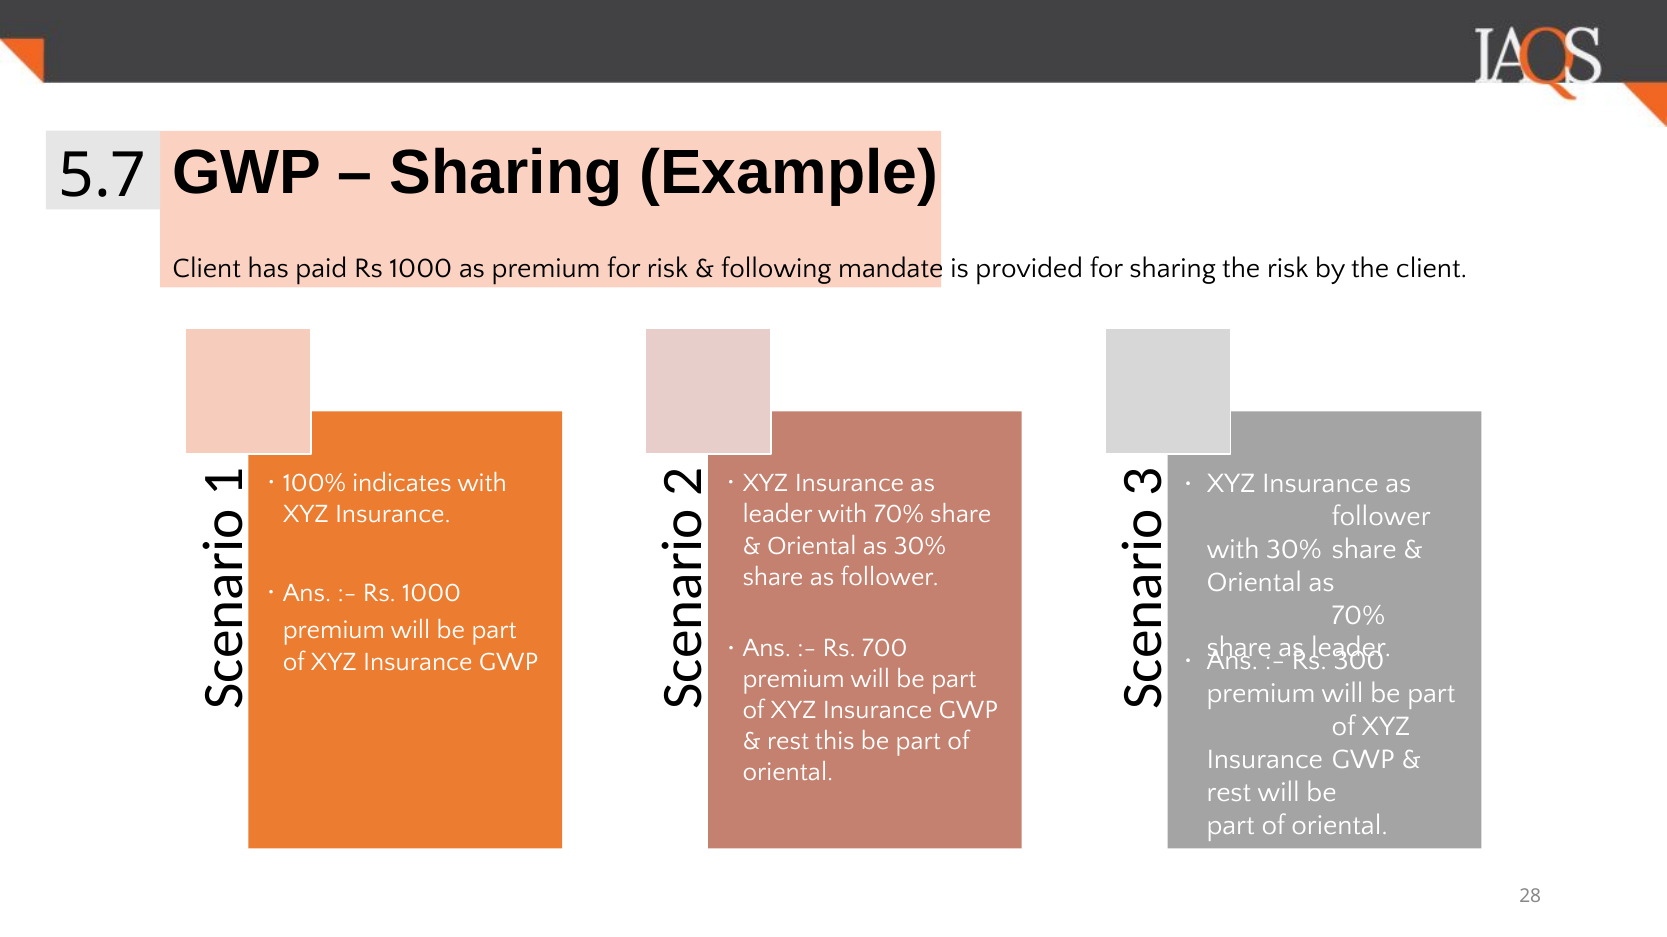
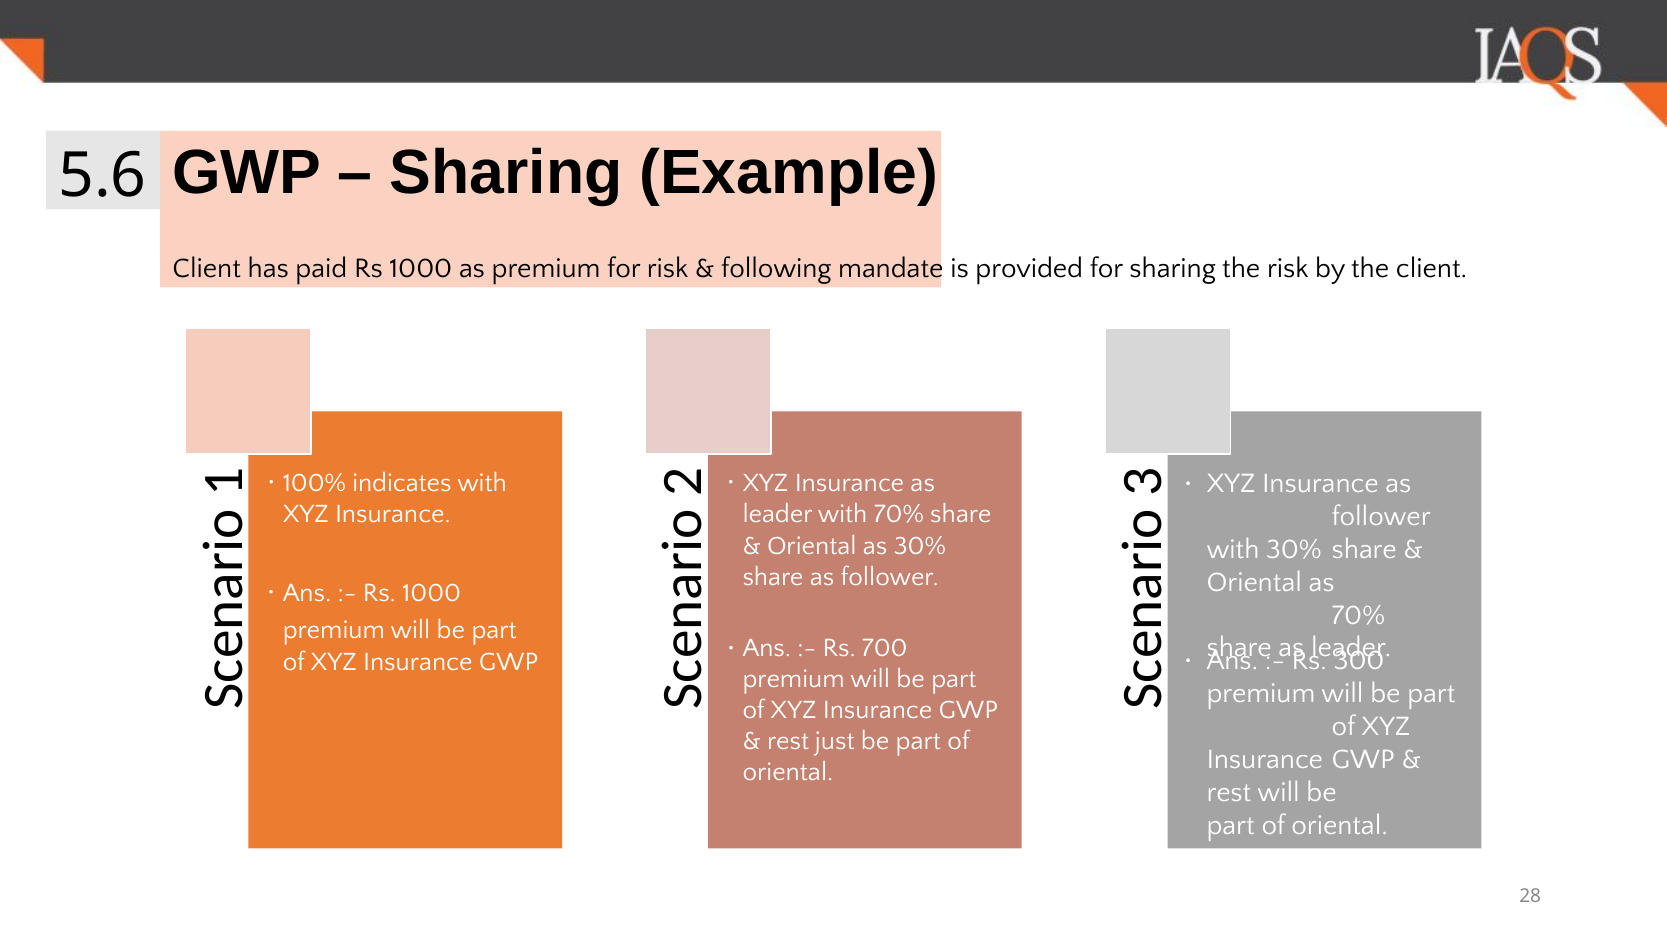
5.7: 5.7 -> 5.6
this: this -> just
